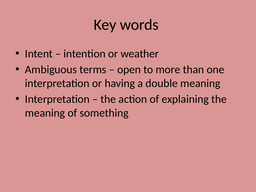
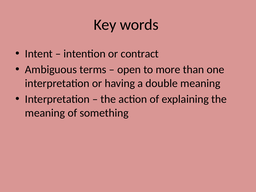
weather: weather -> contract
